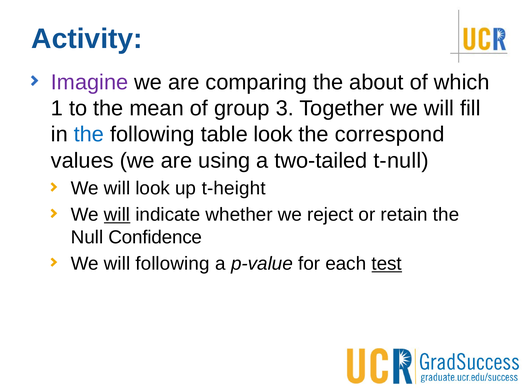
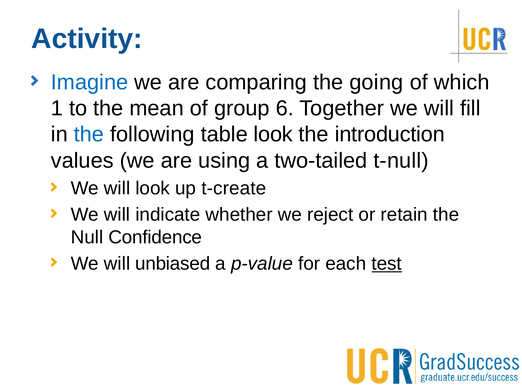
Imagine colour: purple -> blue
about: about -> going
3: 3 -> 6
correspond: correspond -> introduction
t-height: t-height -> t-create
will at (117, 215) underline: present -> none
will following: following -> unbiased
